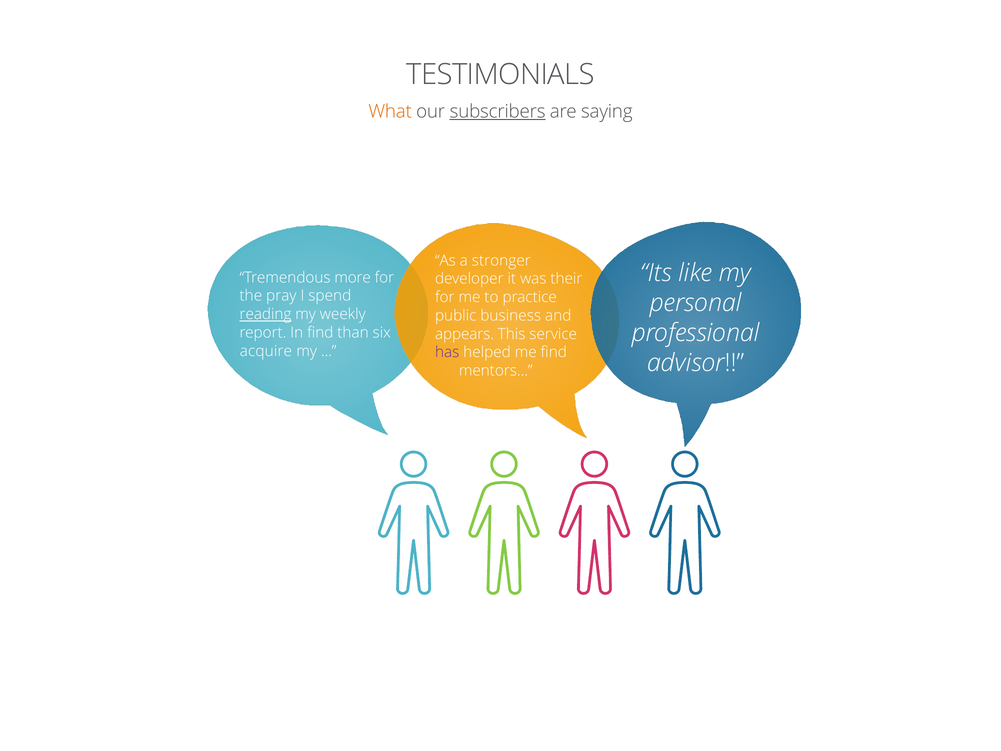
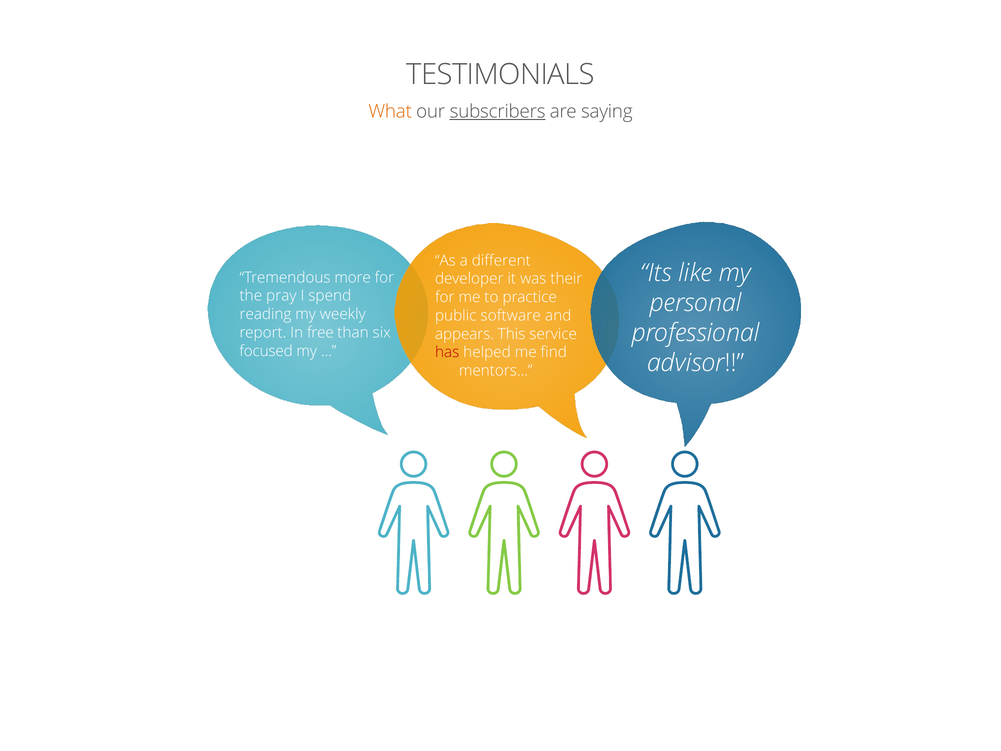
stronger: stronger -> different
reading underline: present -> none
business: business -> software
In find: find -> free
acquire: acquire -> focused
has colour: purple -> red
